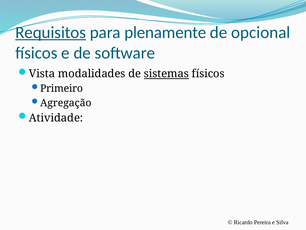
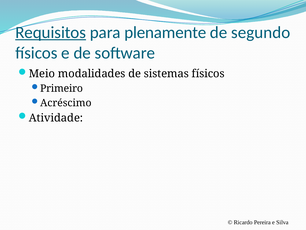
opcional: opcional -> segundo
Vista: Vista -> Meio
sistemas underline: present -> none
Agregação: Agregação -> Acréscimo
